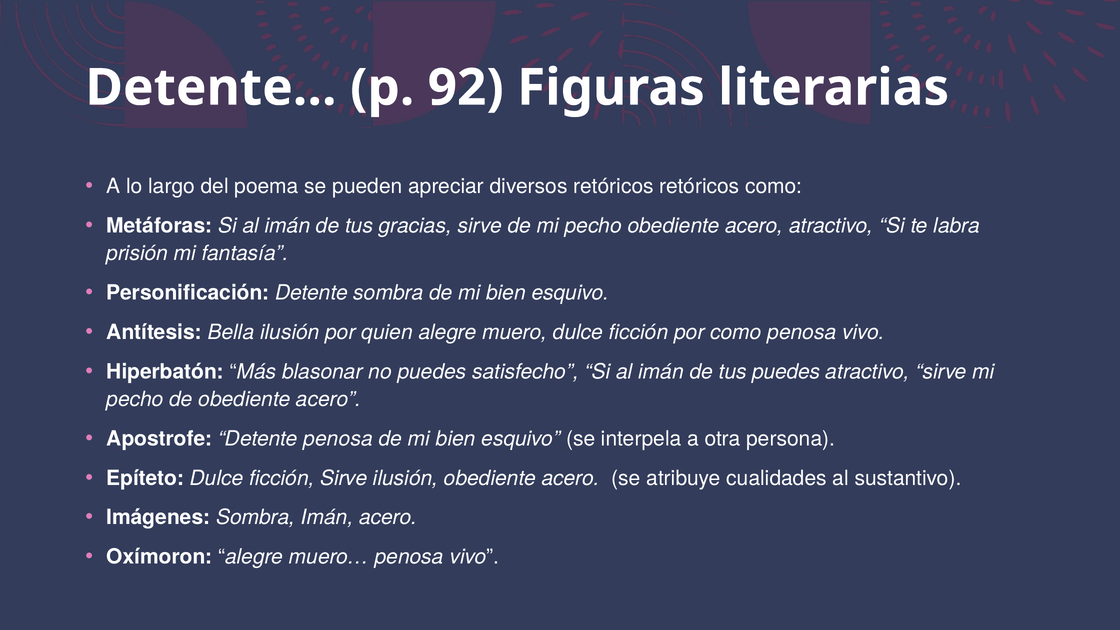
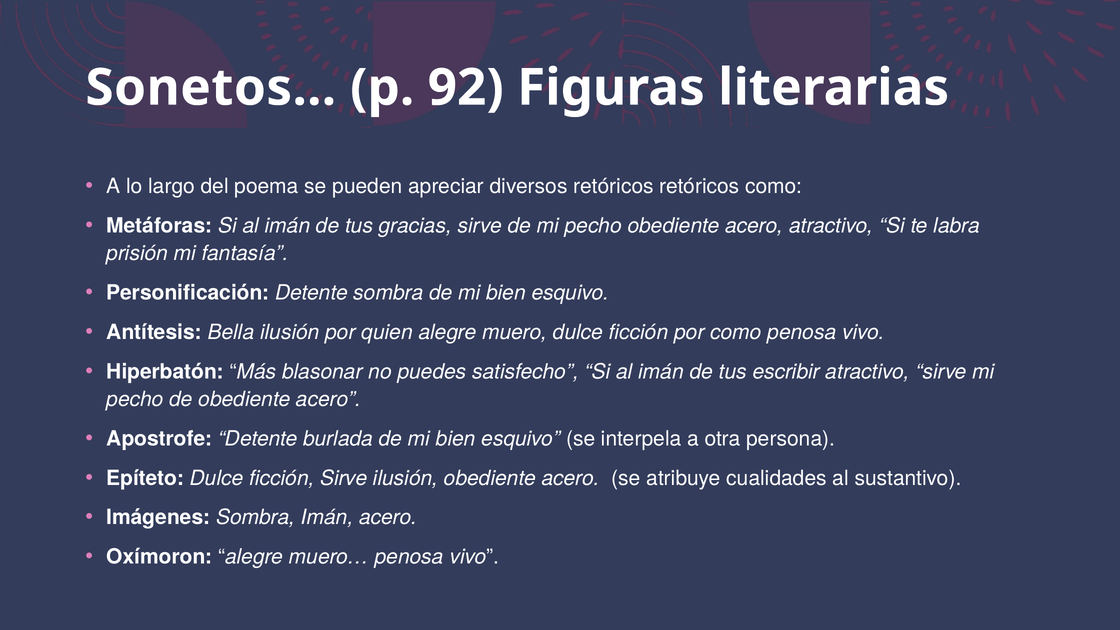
Detente…: Detente… -> Sonetos…
tus puedes: puedes -> escribir
Detente penosa: penosa -> burlada
